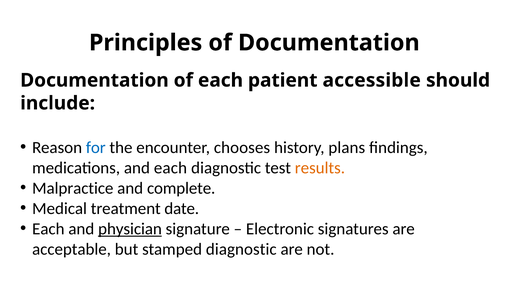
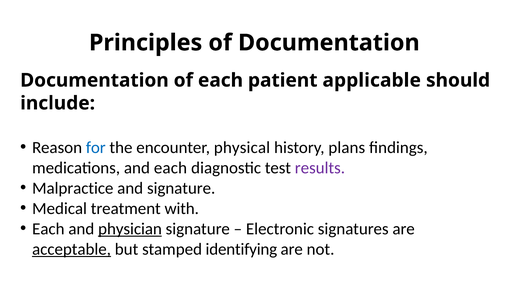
accessible: accessible -> applicable
chooses: chooses -> physical
results colour: orange -> purple
and complete: complete -> signature
date: date -> with
acceptable underline: none -> present
stamped diagnostic: diagnostic -> identifying
